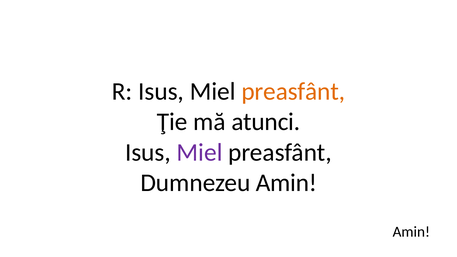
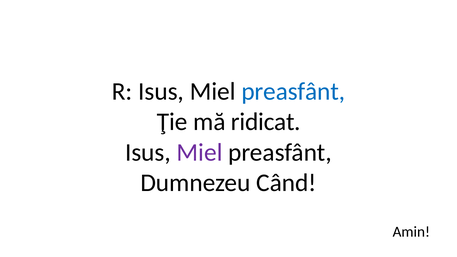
preasfânt at (293, 91) colour: orange -> blue
atunci: atunci -> ridicat
Dumnezeu Amin: Amin -> Când
